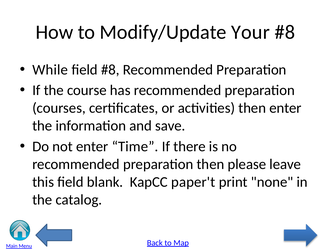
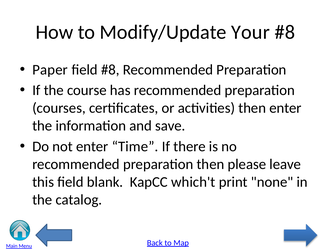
While: While -> Paper
paper't: paper't -> which't
